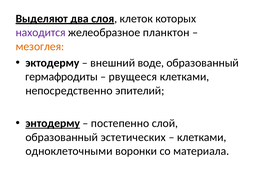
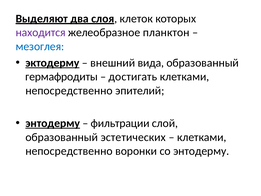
мезоглея colour: orange -> blue
эктодерму underline: none -> present
воде: воде -> вида
рвущееся: рвущееся -> достигать
постепенно: постепенно -> фильтрации
одноклеточными at (69, 151): одноклеточными -> непосредственно
со материала: материала -> энтодерму
